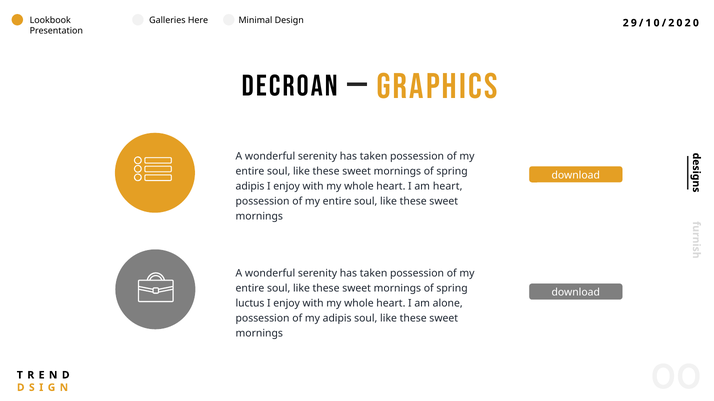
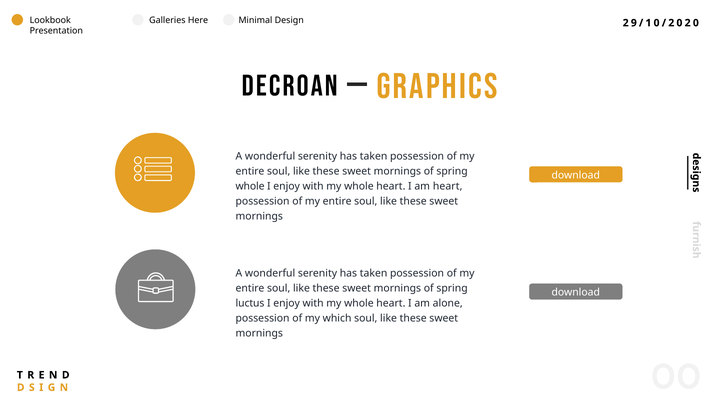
adipis at (250, 187): adipis -> whole
my adipis: adipis -> which
